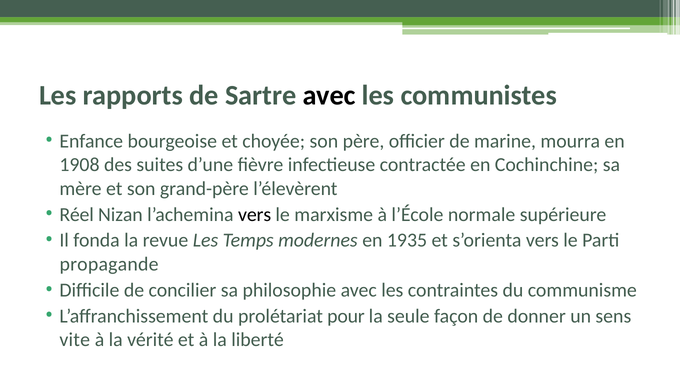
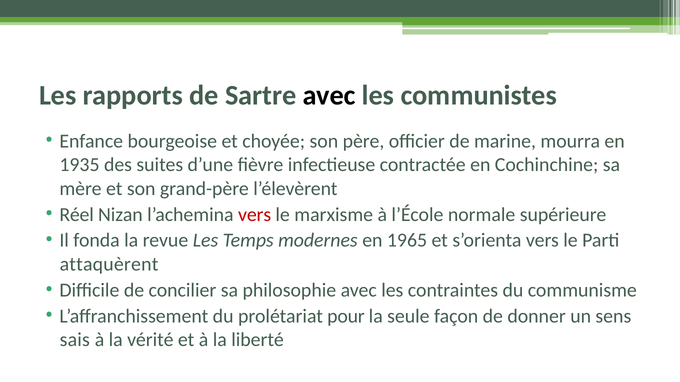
1908: 1908 -> 1935
vers at (255, 215) colour: black -> red
1935: 1935 -> 1965
propagande: propagande -> attaquèrent
vite: vite -> sais
